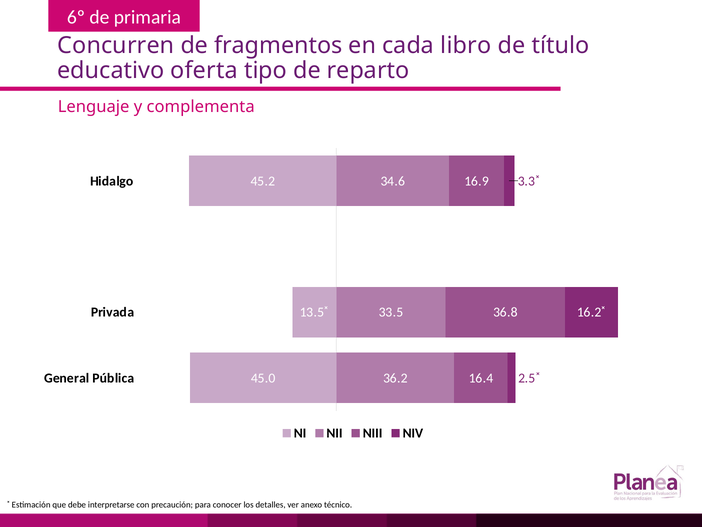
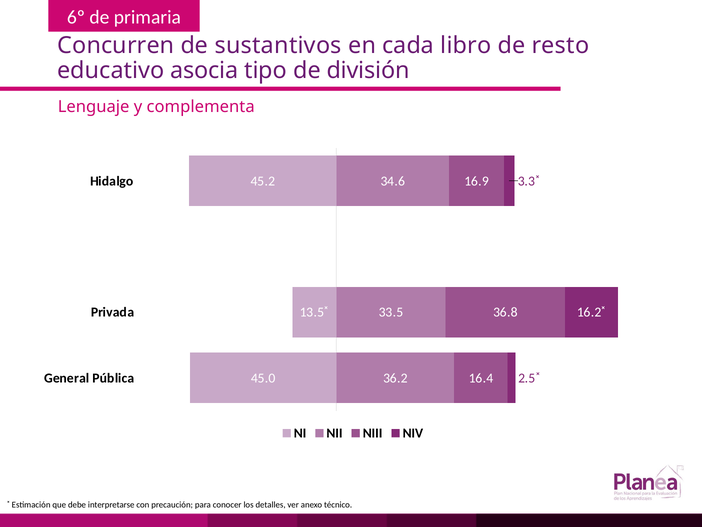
fragmentos: fragmentos -> sustantivos
título: título -> resto
oferta: oferta -> asocia
reparto: reparto -> división
